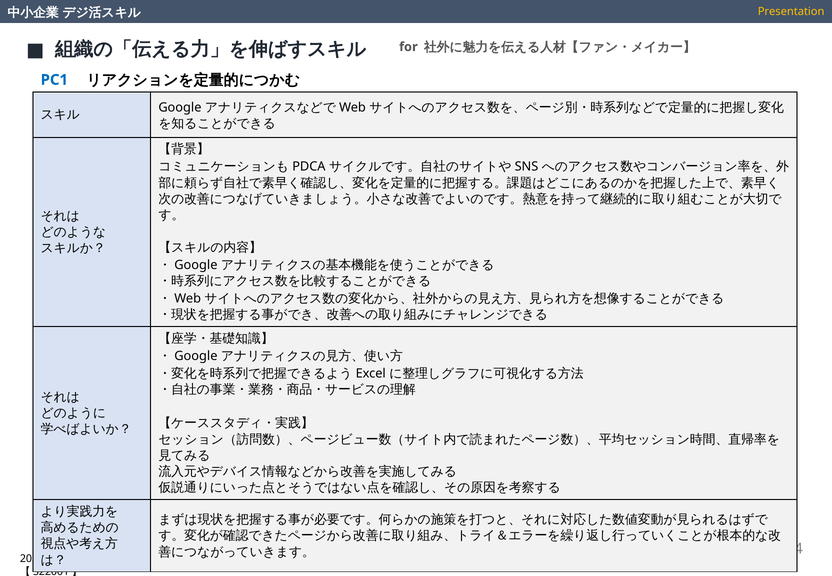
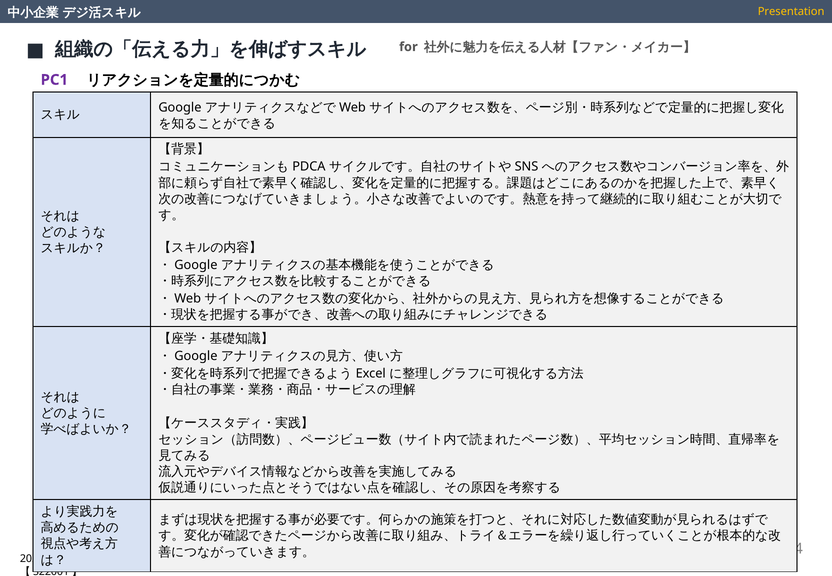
PC1 colour: blue -> purple
